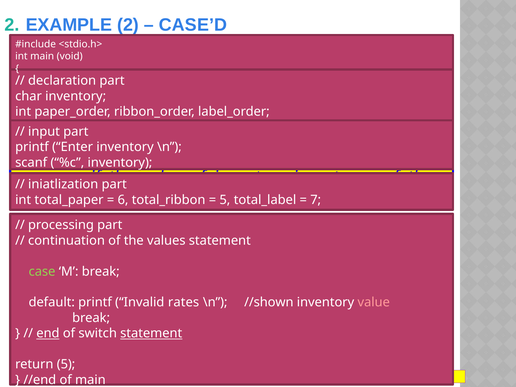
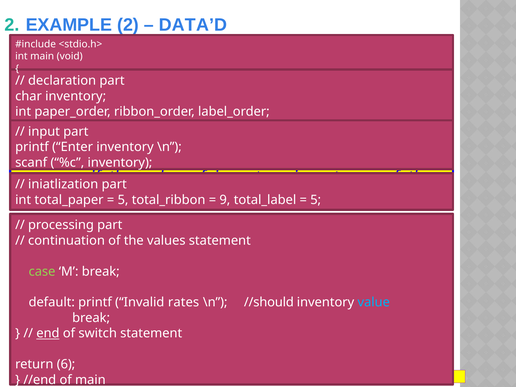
CASE’D: CASE’D -> DATA’D
6 at (123, 200): 6 -> 5
5 at (225, 200): 5 -> 9
7 at (316, 200): 7 -> 5
//shown: //shown -> //should
value at (374, 302) colour: pink -> light blue
statement at (151, 333) underline: present -> none
return 5: 5 -> 6
